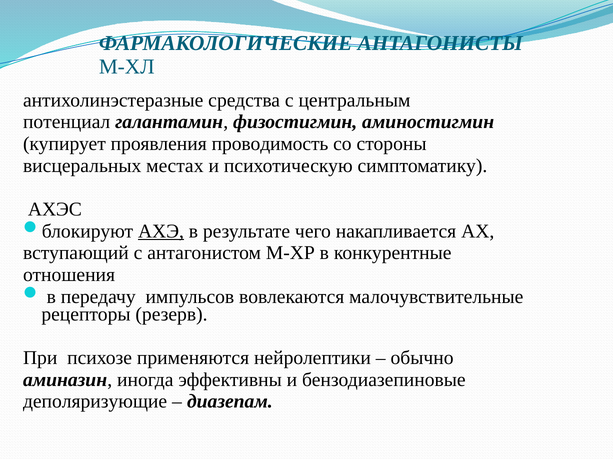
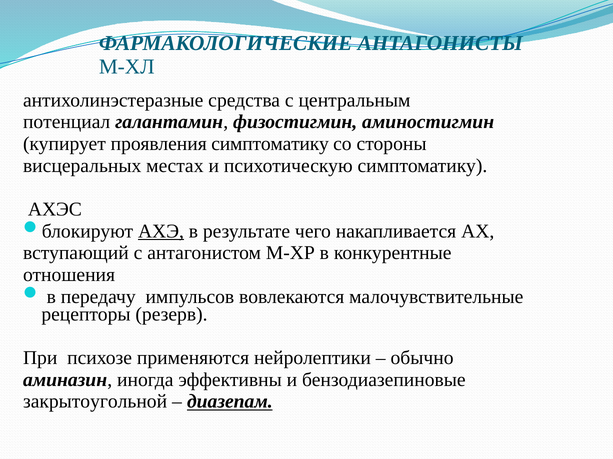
проявления проводимость: проводимость -> симптоматику
деполяризующие: деполяризующие -> закрытоугольной
диазепам underline: none -> present
